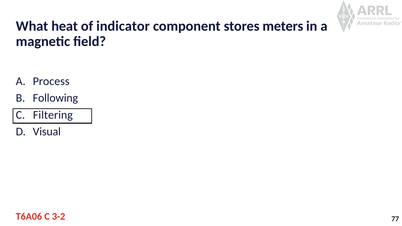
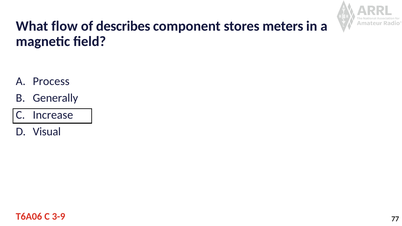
heat: heat -> flow
indicator: indicator -> describes
Following: Following -> Generally
Filtering: Filtering -> Increase
3-2: 3-2 -> 3-9
